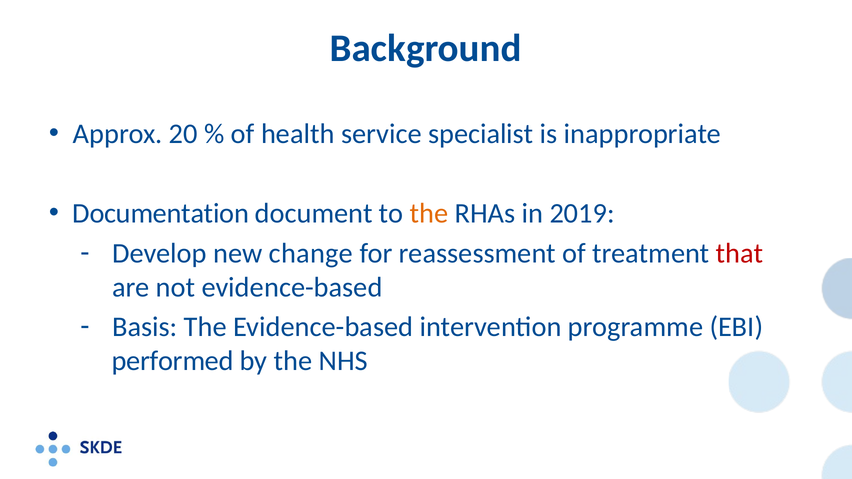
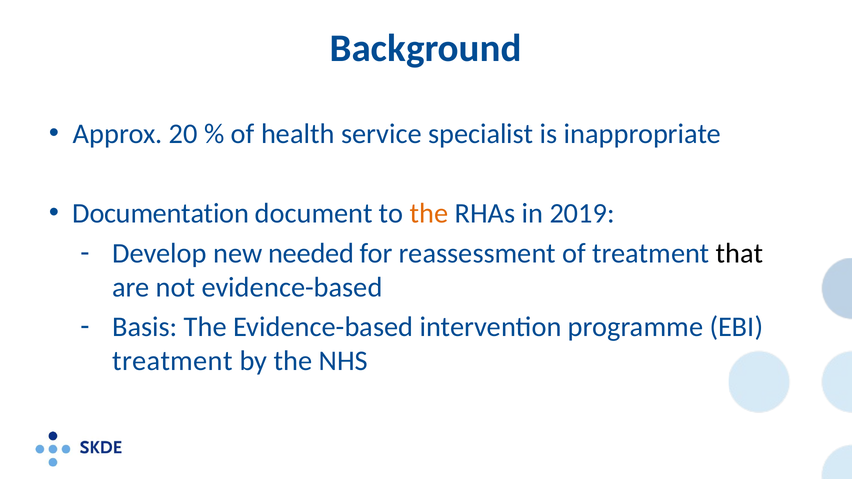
change: change -> needed
that colour: red -> black
performed at (173, 361): performed -> treatment
